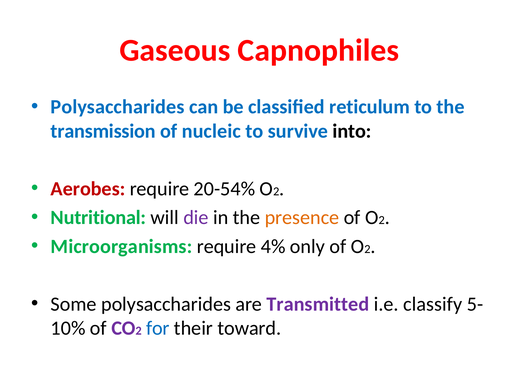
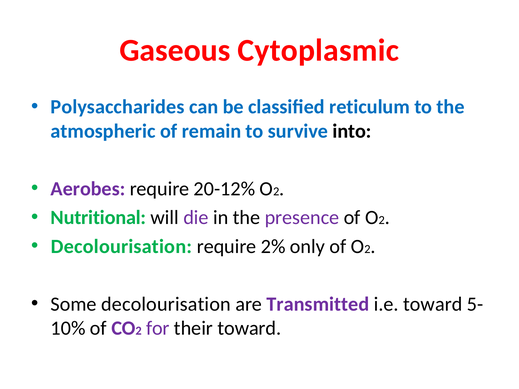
Capnophiles: Capnophiles -> Cytoplasmic
transmission: transmission -> atmospheric
nucleic: nucleic -> remain
Aerobes colour: red -> purple
20-54%: 20-54% -> 20-12%
presence colour: orange -> purple
Microorganisms at (121, 247): Microorganisms -> Decolourisation
4%: 4% -> 2%
Some polysaccharides: polysaccharides -> decolourisation
i.e classify: classify -> toward
for colour: blue -> purple
